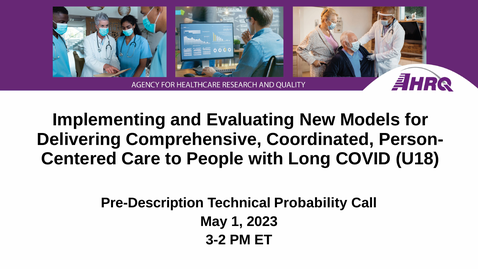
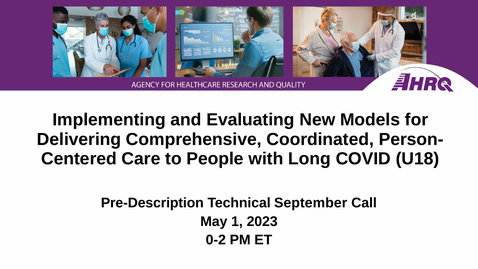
Probability: Probability -> September
3-2: 3-2 -> 0-2
